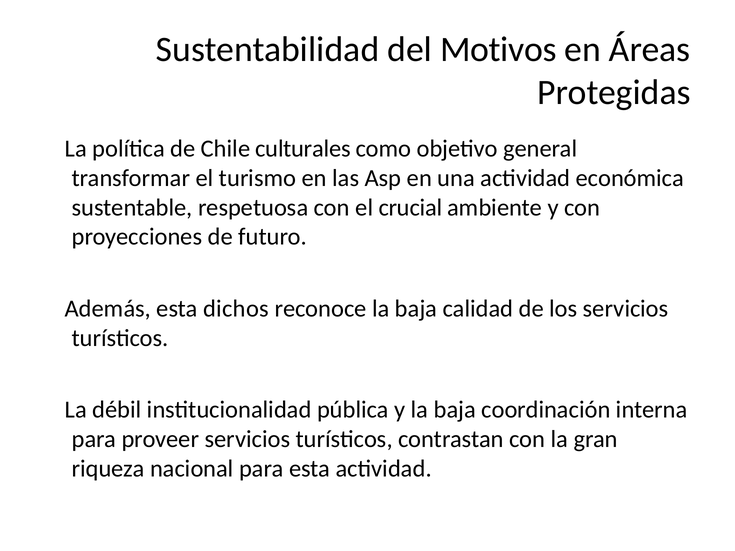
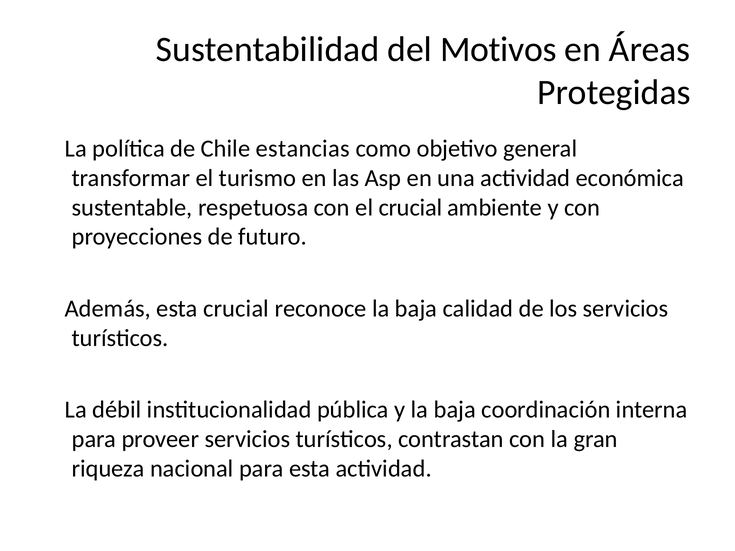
culturales: culturales -> estancias
esta dichos: dichos -> crucial
